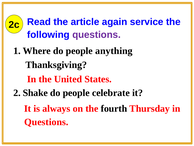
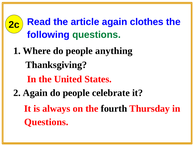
service: service -> clothes
questions at (97, 35) colour: purple -> green
2 Shake: Shake -> Again
